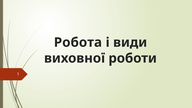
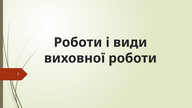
Робота at (78, 42): Робота -> Роботи
